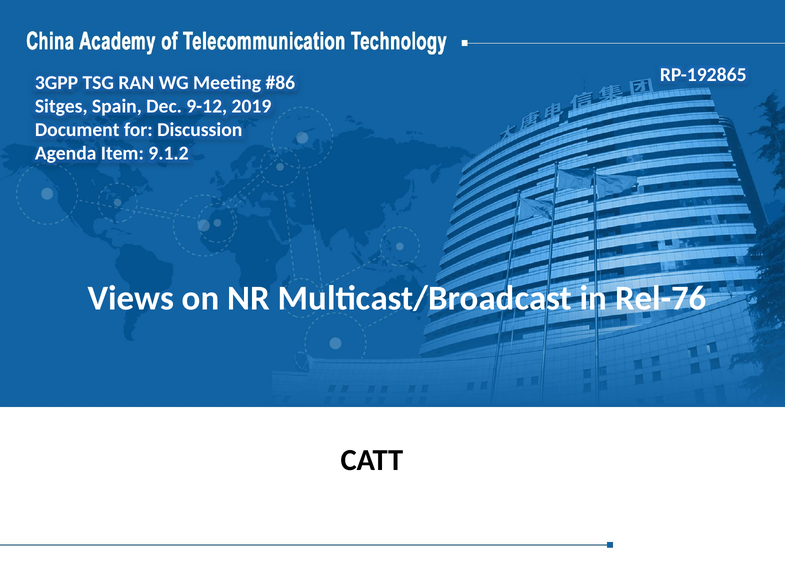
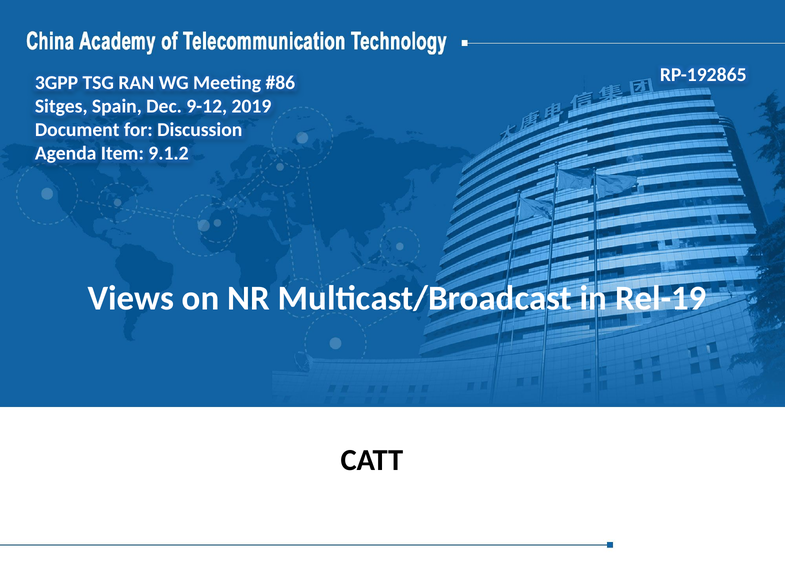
Rel-76: Rel-76 -> Rel-19
